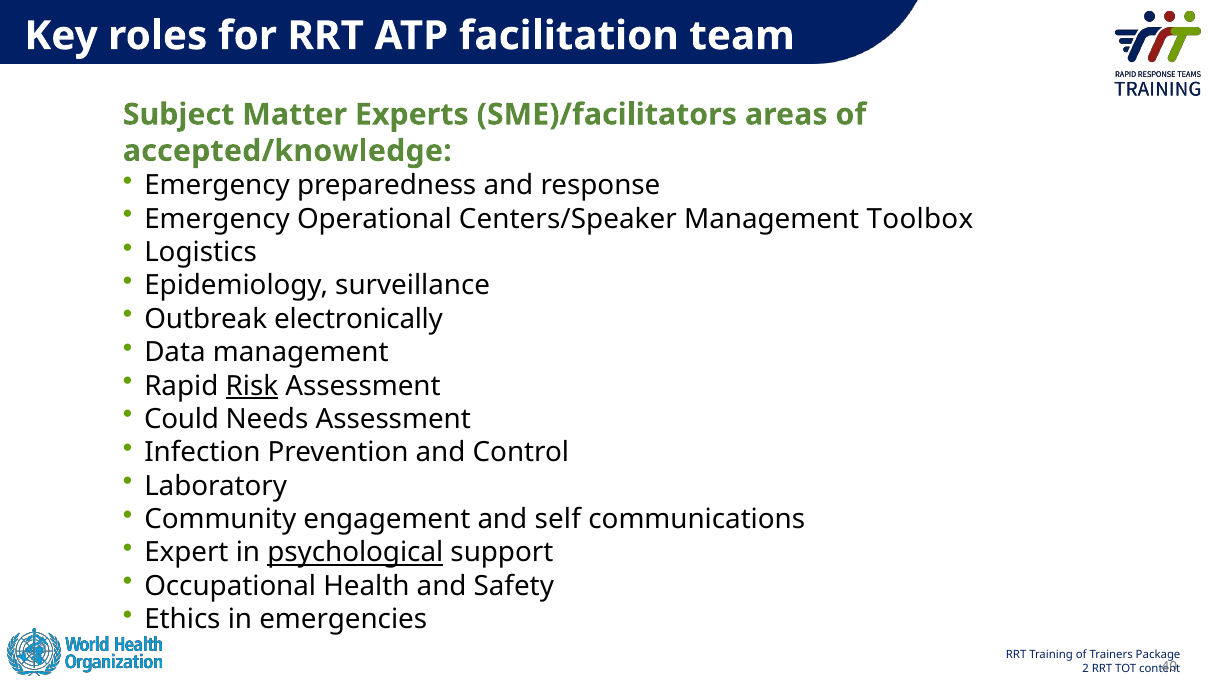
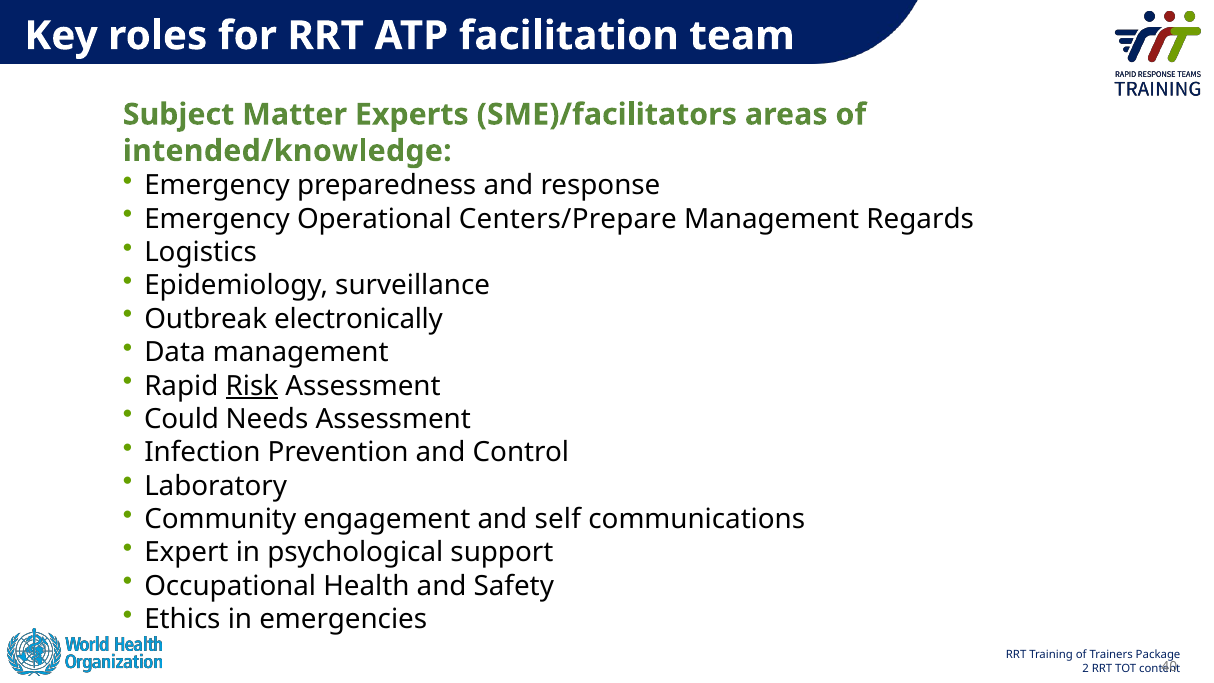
accepted/knowledge: accepted/knowledge -> intended/knowledge
Centers/Speaker: Centers/Speaker -> Centers/Prepare
Toolbox: Toolbox -> Regards
psychological underline: present -> none
